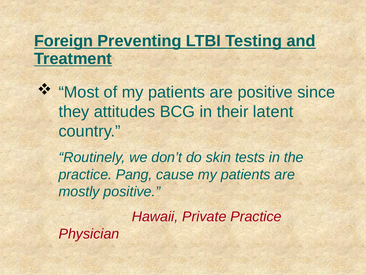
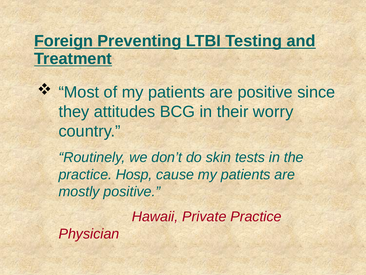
latent: latent -> worry
Pang: Pang -> Hosp
